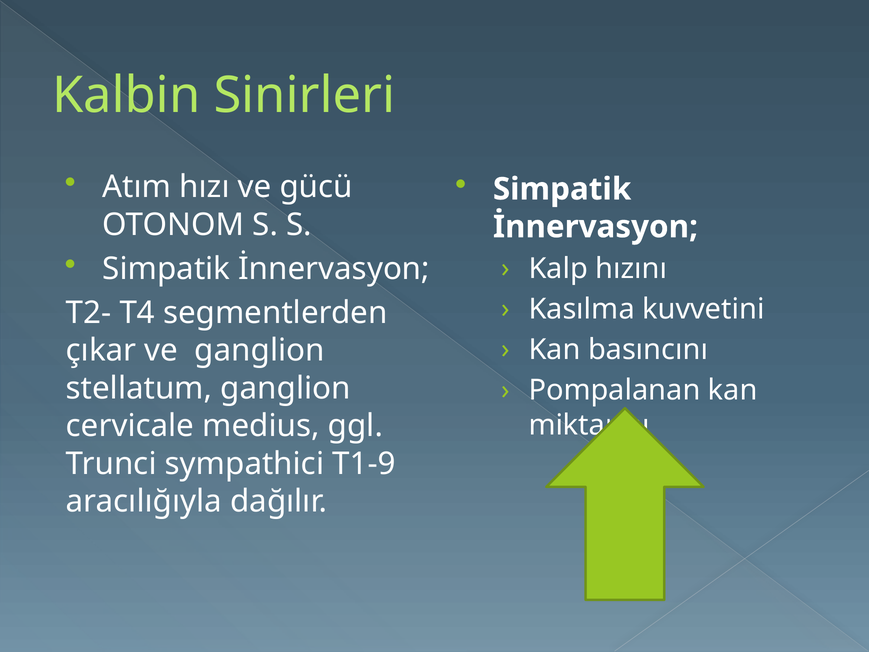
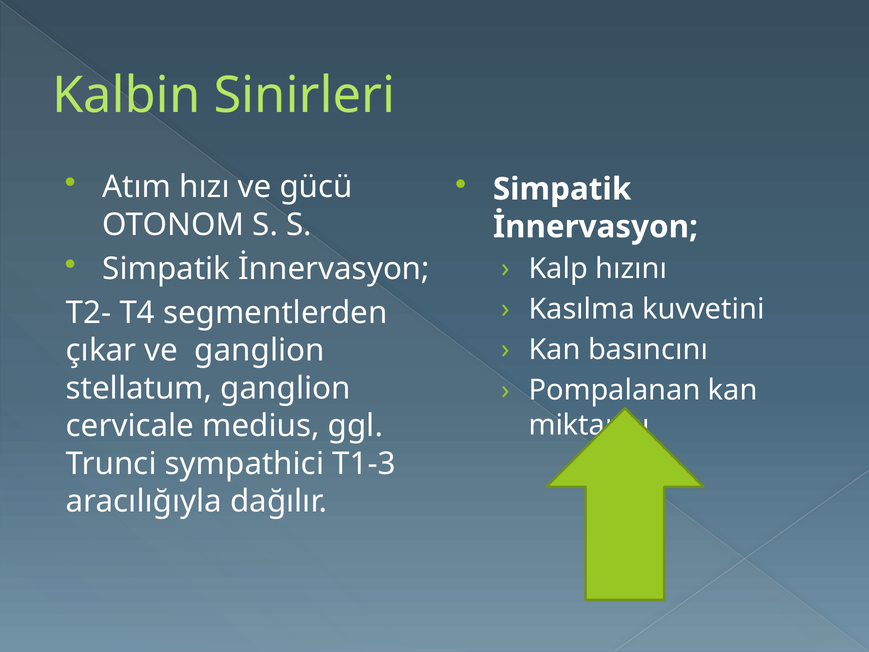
T1-9: T1-9 -> T1-3
